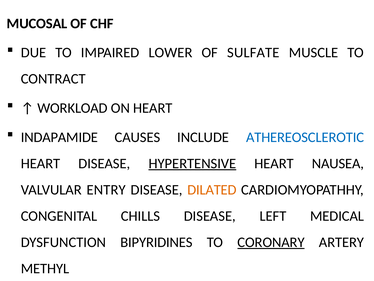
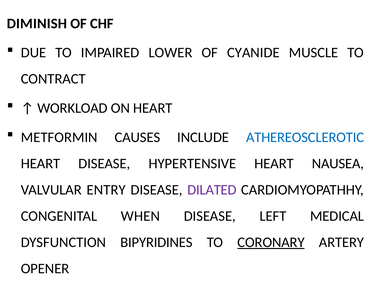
MUCOSAL: MUCOSAL -> DIMINISH
SULFATE: SULFATE -> CYANIDE
INDAPAMIDE: INDAPAMIDE -> METFORMIN
HYPERTENSIVE underline: present -> none
DILATED colour: orange -> purple
CHILLS: CHILLS -> WHEN
METHYL: METHYL -> OPENER
